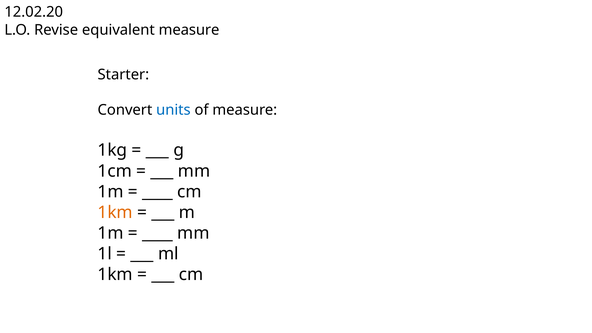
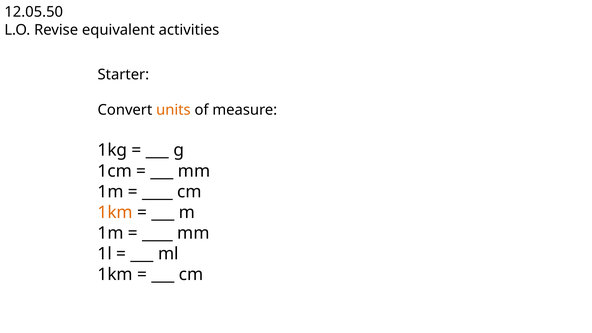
12.02.20: 12.02.20 -> 12.05.50
equivalent measure: measure -> activities
units colour: blue -> orange
